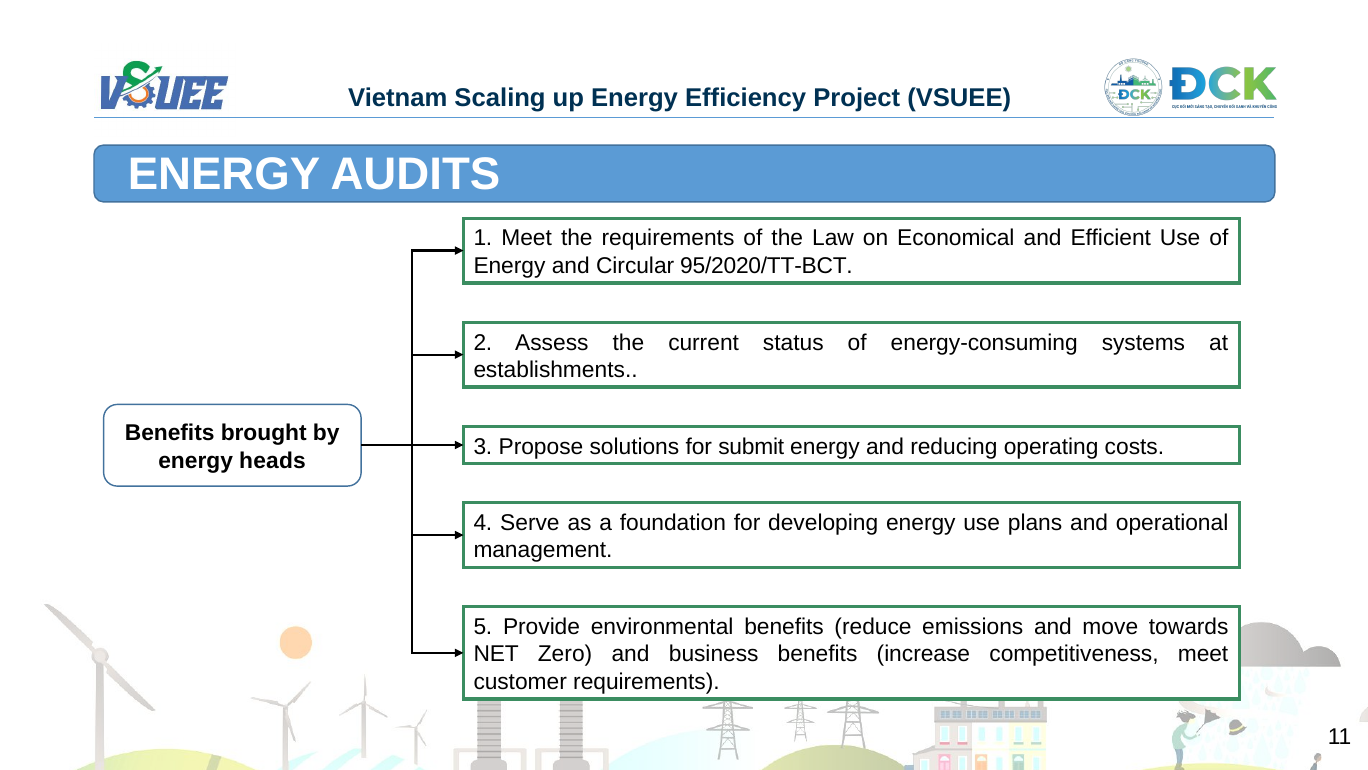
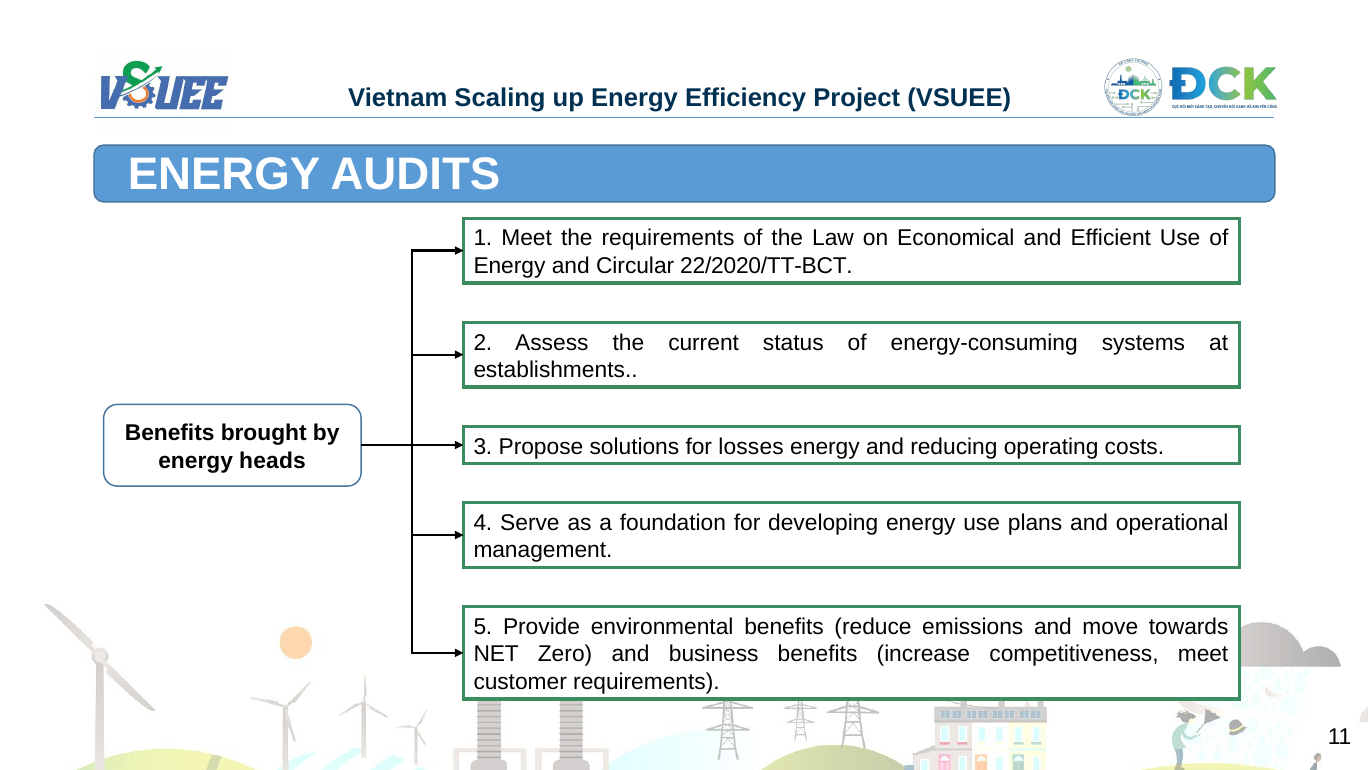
95/2020/TT-BCT: 95/2020/TT-BCT -> 22/2020/TT-BCT
submit: submit -> losses
